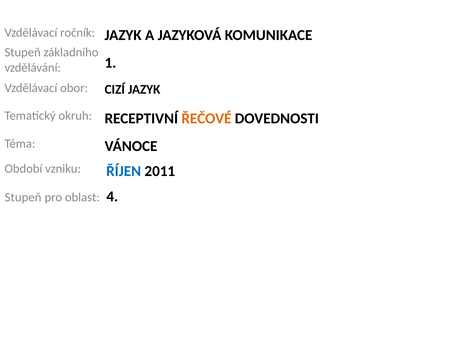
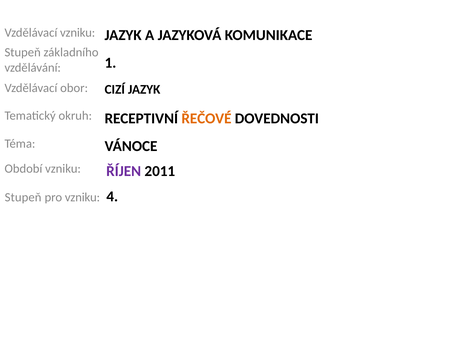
Vzdělávací ročník: ročník -> vzniku
ŘÍJEN colour: blue -> purple
pro oblast: oblast -> vzniku
